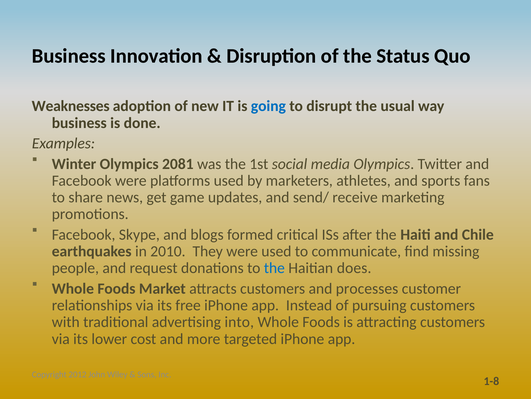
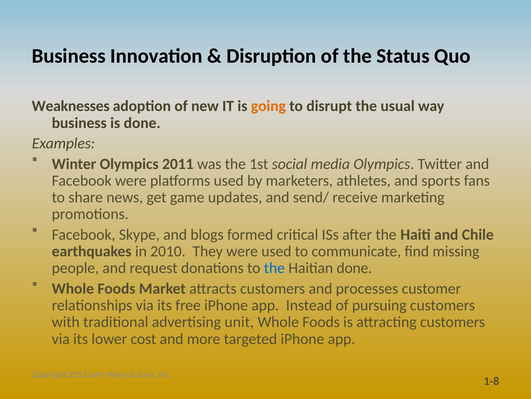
going colour: blue -> orange
2081: 2081 -> 2011
Haitian does: does -> done
into: into -> unit
